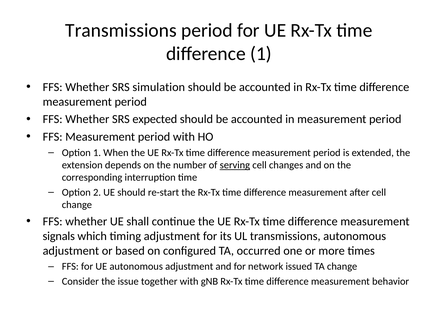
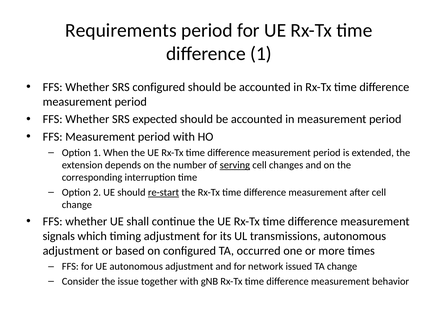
Transmissions at (121, 30): Transmissions -> Requirements
SRS simulation: simulation -> configured
re-start underline: none -> present
